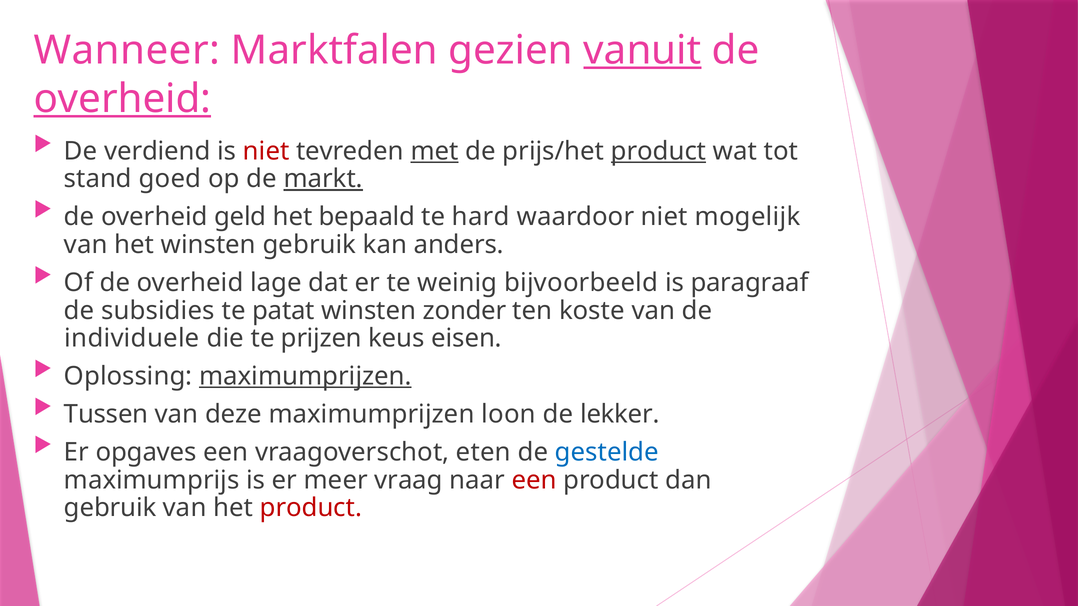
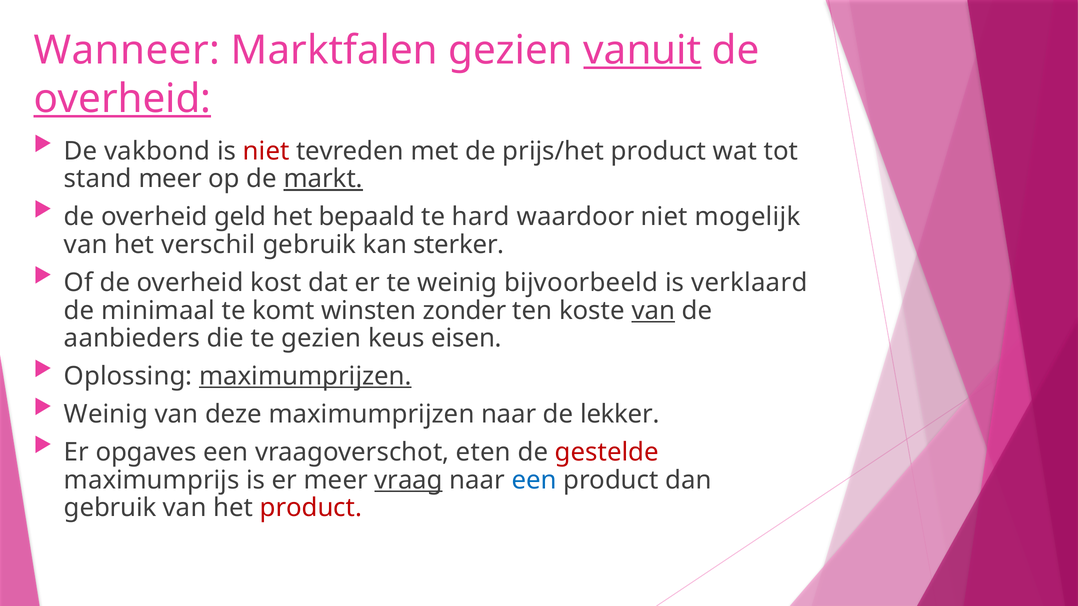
verdiend: verdiend -> vakbond
met underline: present -> none
product at (659, 151) underline: present -> none
stand goed: goed -> meer
het winsten: winsten -> verschil
anders: anders -> sterker
lage: lage -> kost
paragraaf: paragraaf -> verklaard
subsidies: subsidies -> minimaal
patat: patat -> komt
van at (653, 311) underline: none -> present
individuele: individuele -> aanbieders
te prijzen: prijzen -> gezien
Tussen at (106, 415): Tussen -> Weinig
maximumprijzen loon: loon -> naar
gestelde colour: blue -> red
vraag underline: none -> present
een at (534, 480) colour: red -> blue
